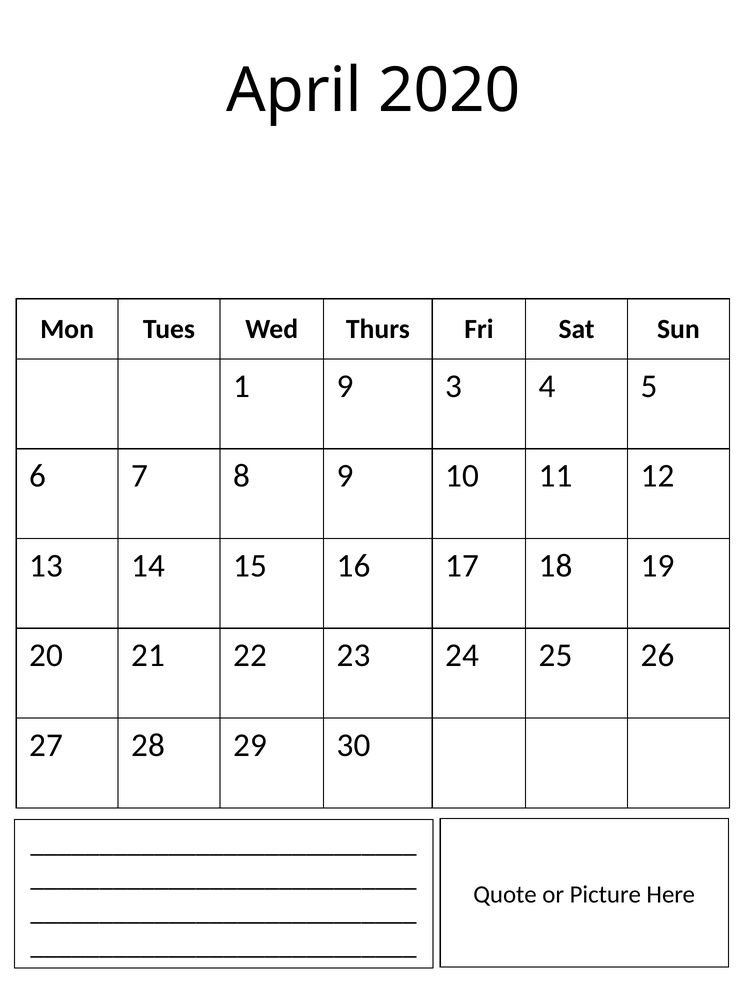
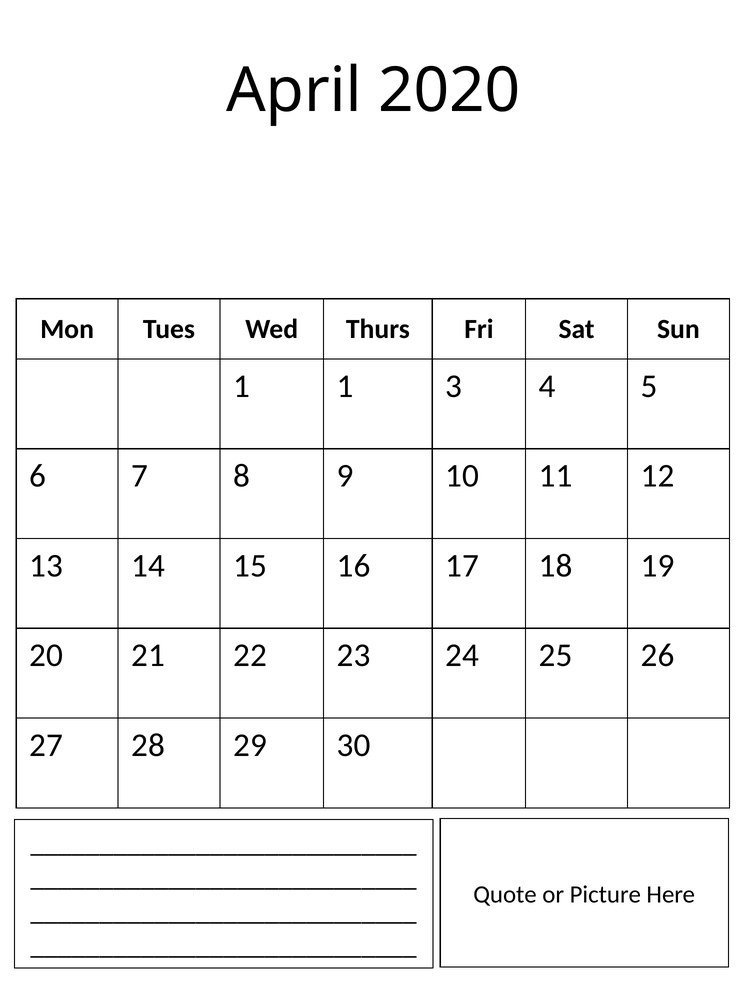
1 9: 9 -> 1
